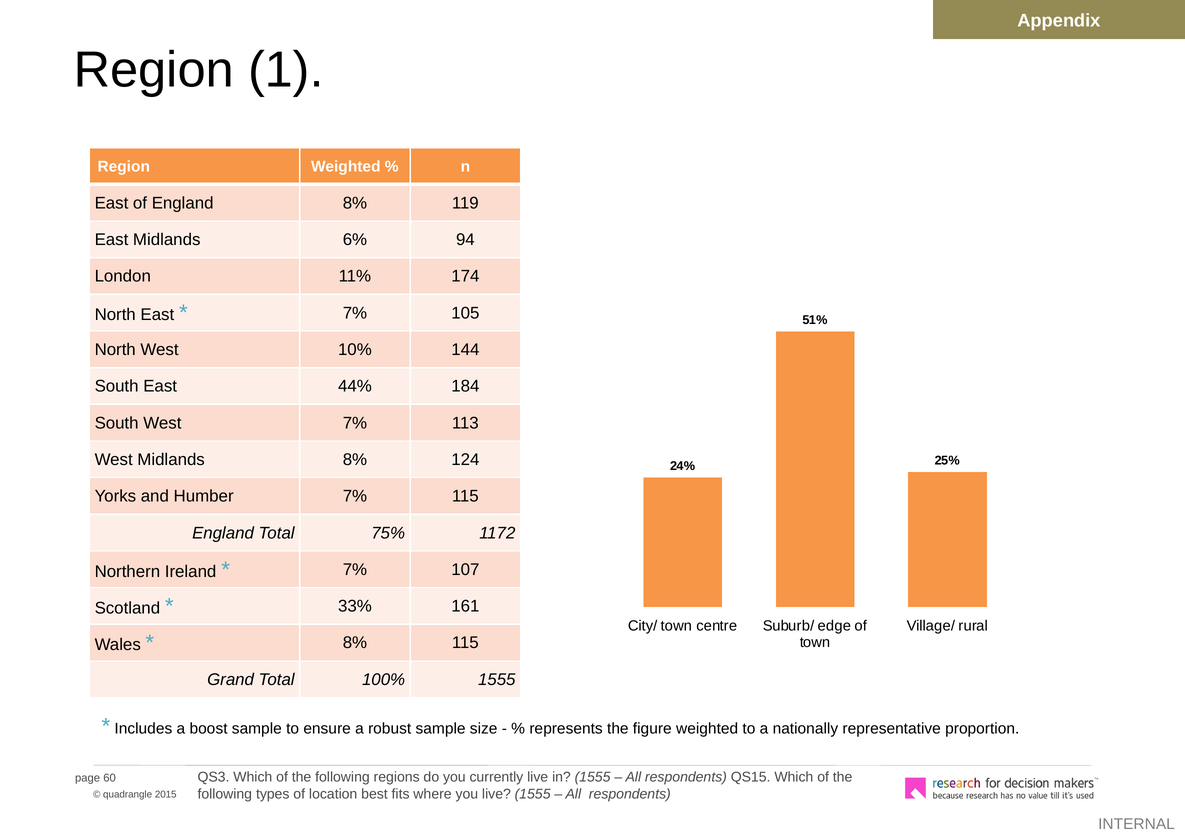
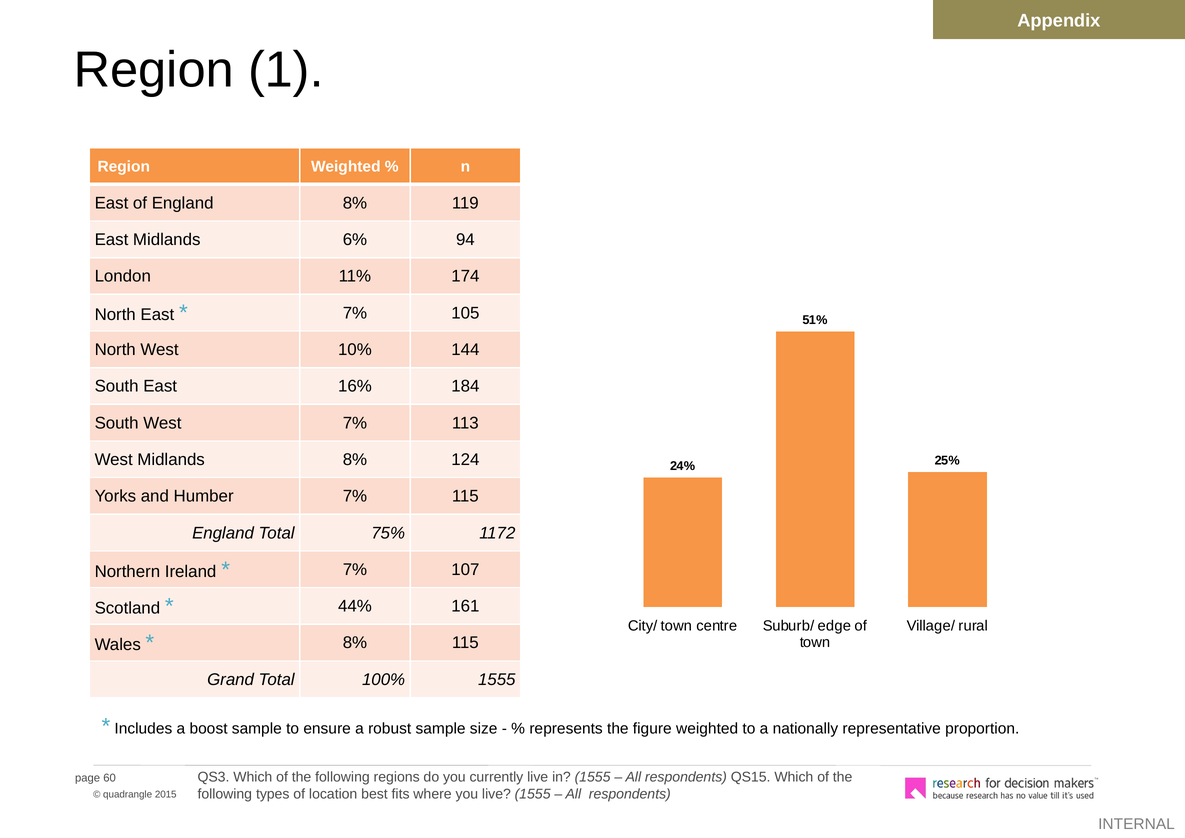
44%: 44% -> 16%
33%: 33% -> 44%
